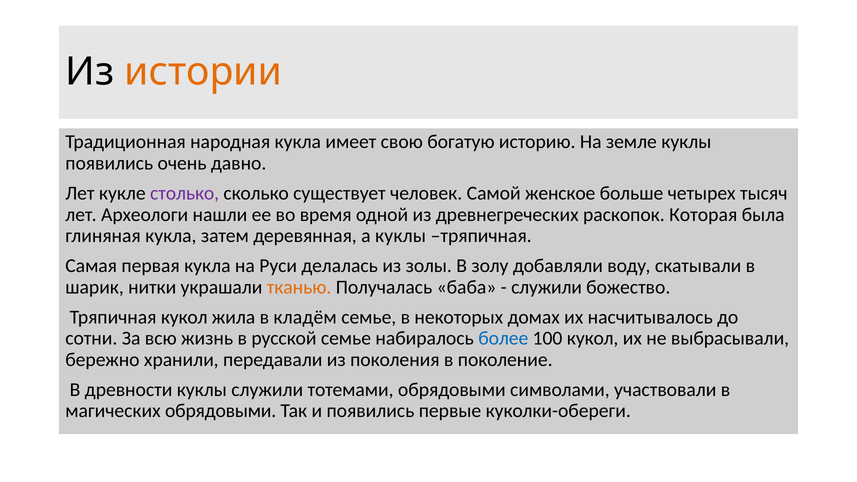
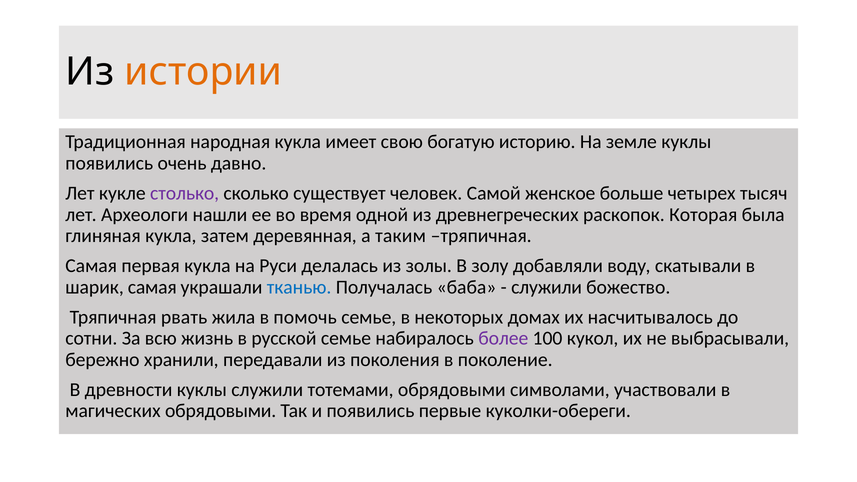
а куклы: куклы -> таким
шарик нитки: нитки -> самая
тканью colour: orange -> blue
Тряпичная кукол: кукол -> рвать
кладём: кладём -> помочь
более colour: blue -> purple
